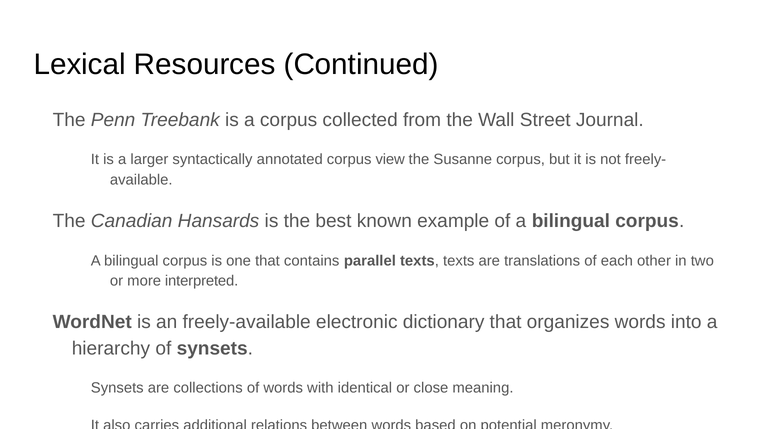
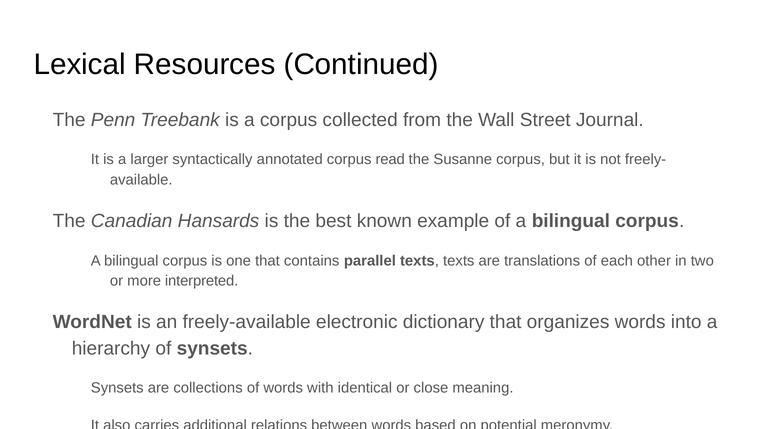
view: view -> read
